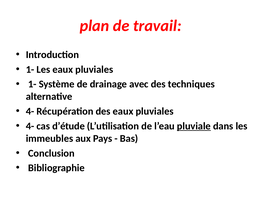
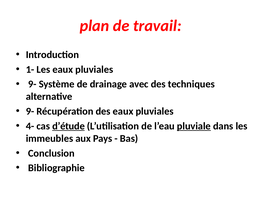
1- at (32, 84): 1- -> 9-
4- at (30, 111): 4- -> 9-
d’étude underline: none -> present
